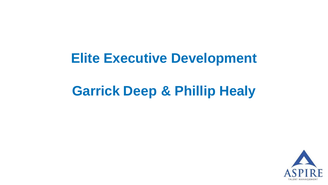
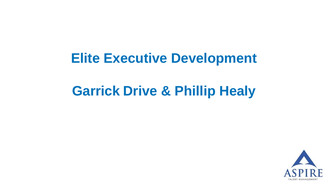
Deep: Deep -> Drive
